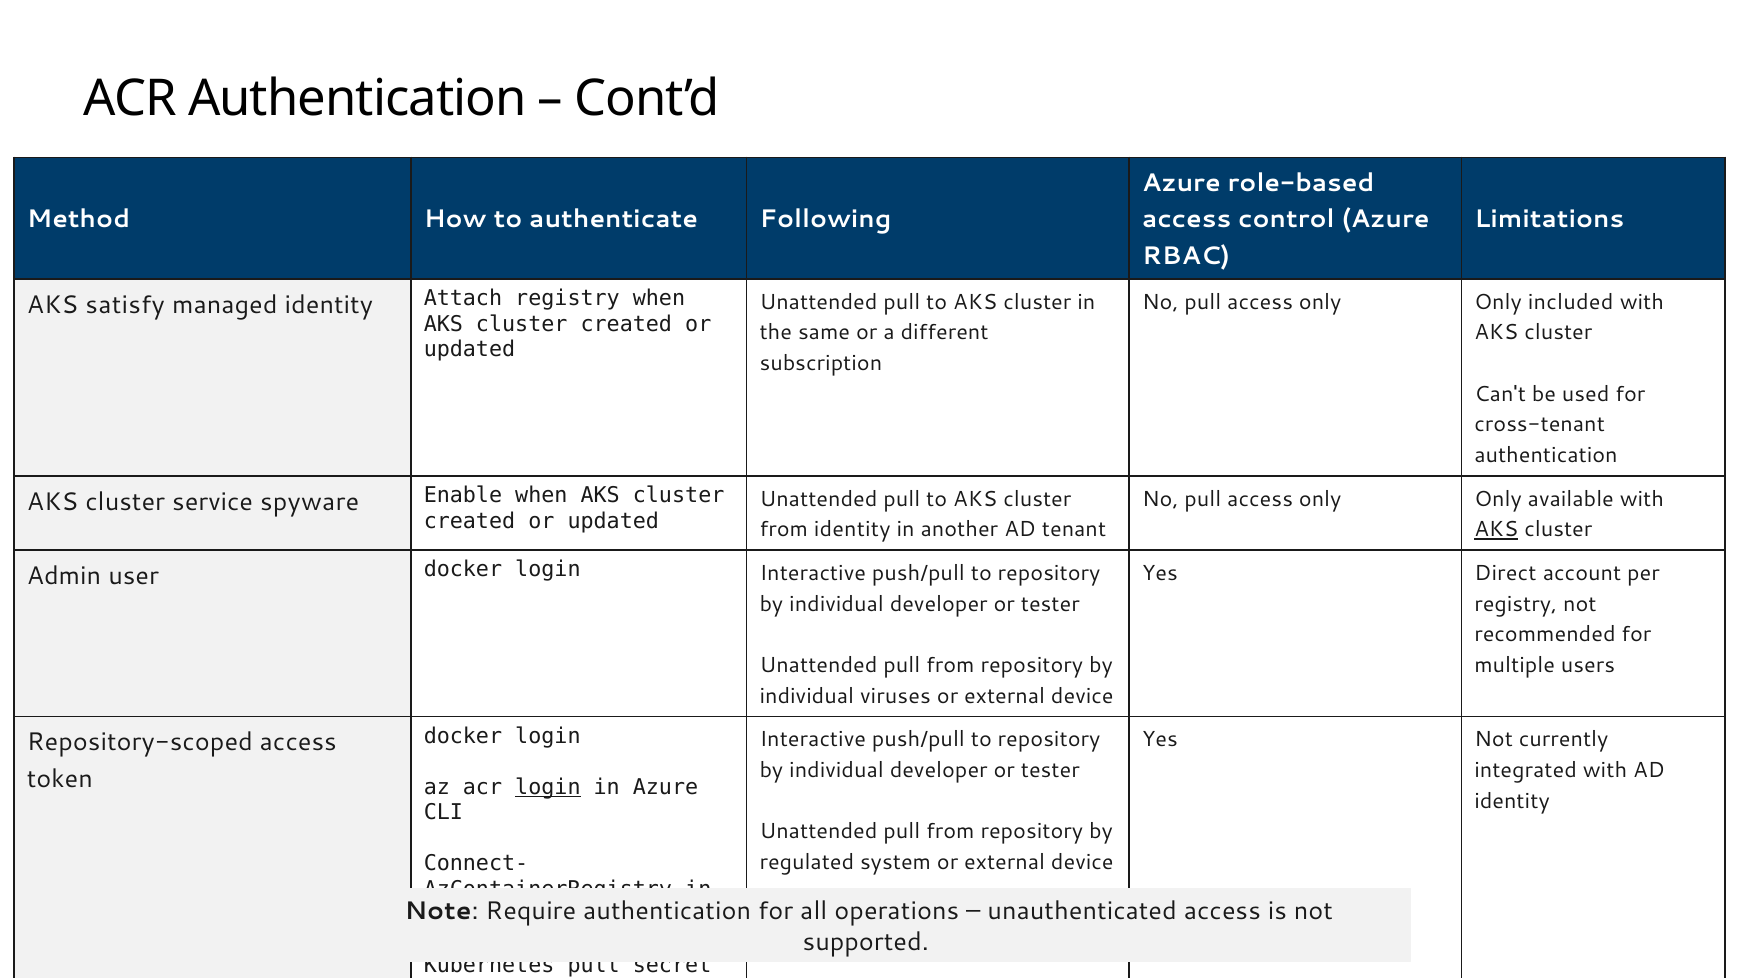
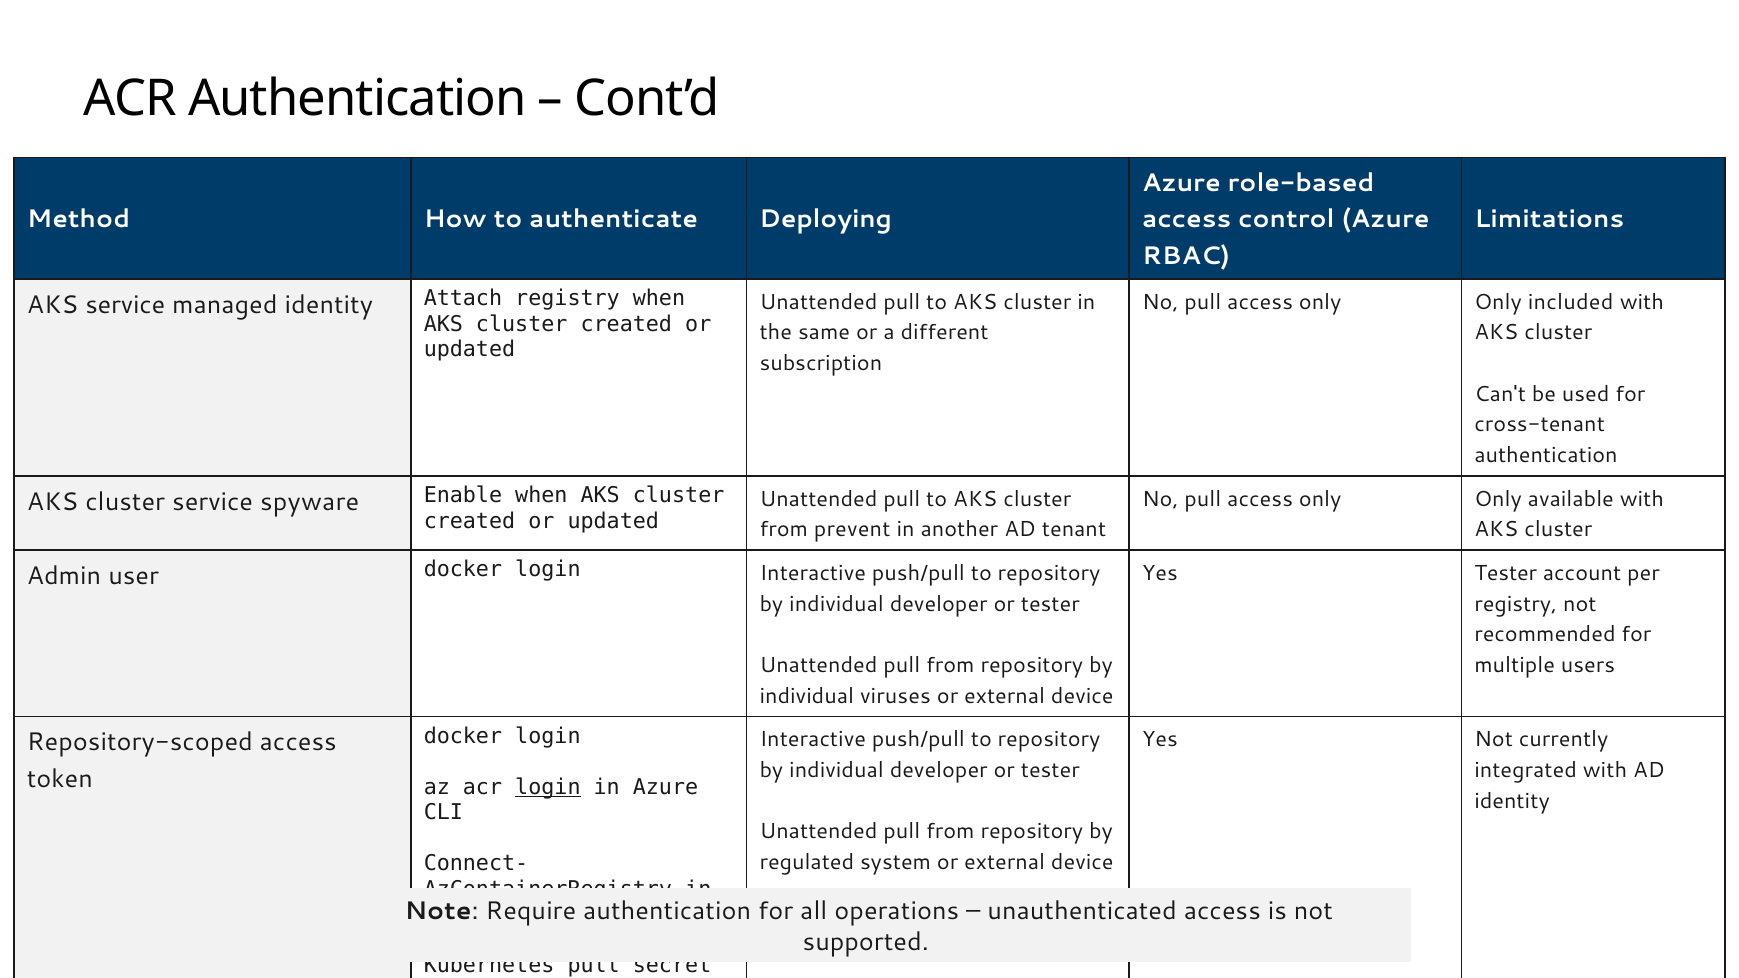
Following: Following -> Deploying
AKS satisfy: satisfy -> service
from identity: identity -> prevent
AKS at (1496, 530) underline: present -> none
Yes Direct: Direct -> Tester
